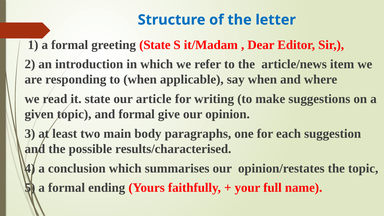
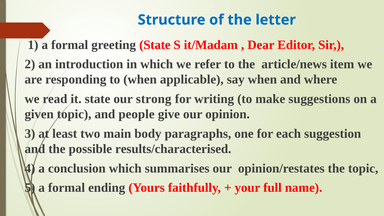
article: article -> strong
and formal: formal -> people
